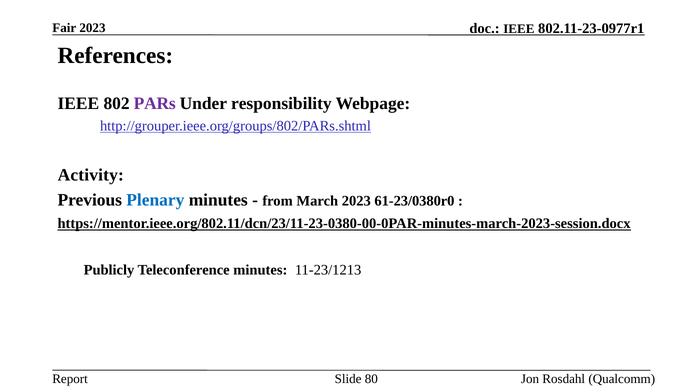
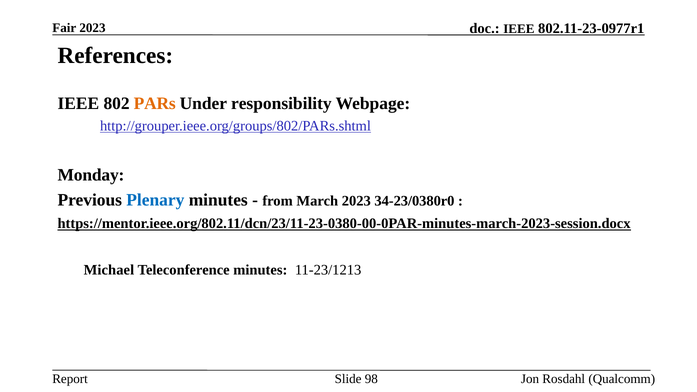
PARs colour: purple -> orange
Activity: Activity -> Monday
61-23/0380r0: 61-23/0380r0 -> 34-23/0380r0
Publicly: Publicly -> Michael
80: 80 -> 98
